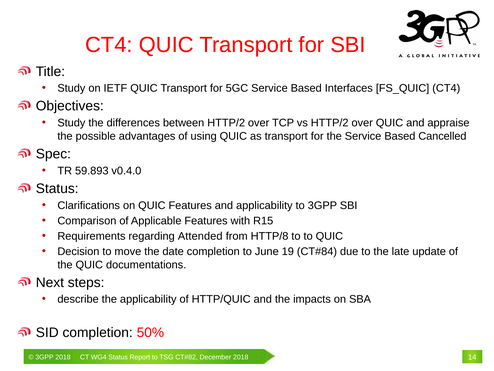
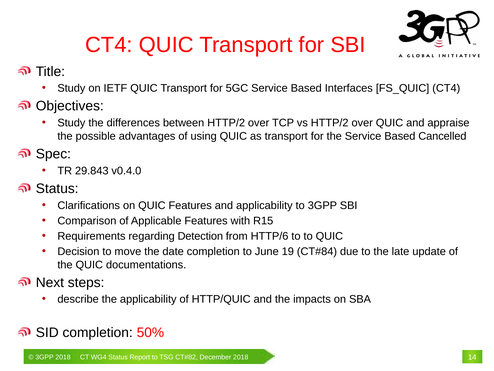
59.893: 59.893 -> 29.843
Attended: Attended -> Detection
HTTP/8: HTTP/8 -> HTTP/6
